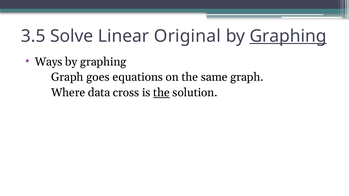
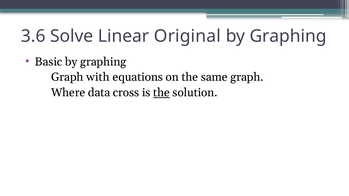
3.5: 3.5 -> 3.6
Graphing at (288, 36) underline: present -> none
Ways: Ways -> Basic
goes: goes -> with
